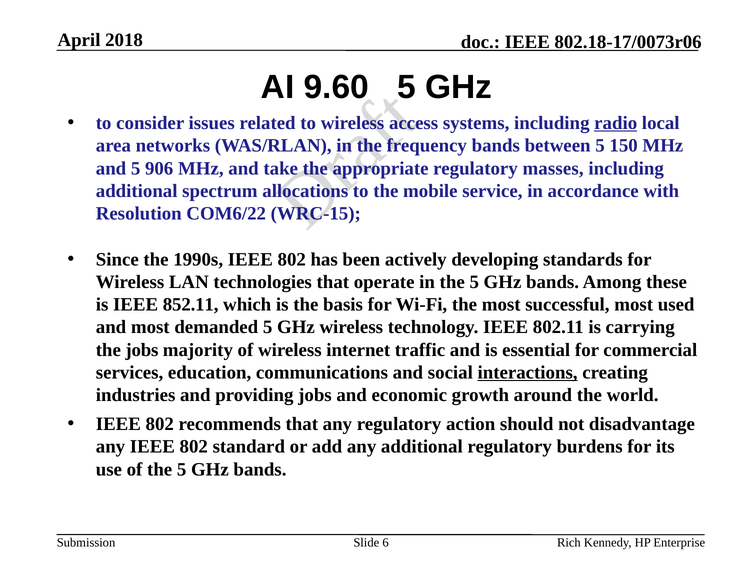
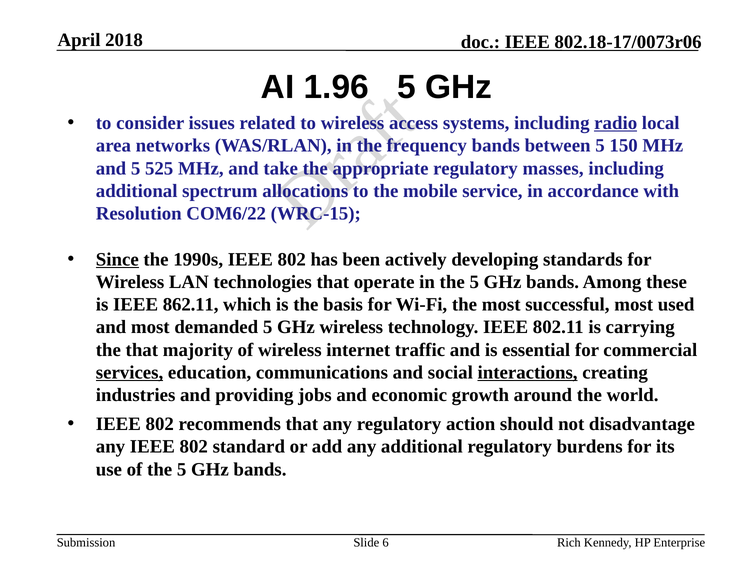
9.60: 9.60 -> 1.96
906: 906 -> 525
Since underline: none -> present
852.11: 852.11 -> 862.11
the jobs: jobs -> that
services underline: none -> present
